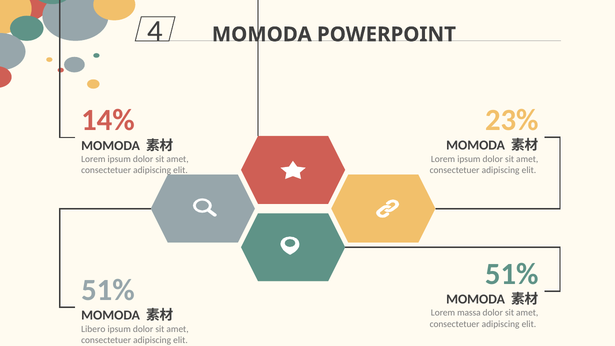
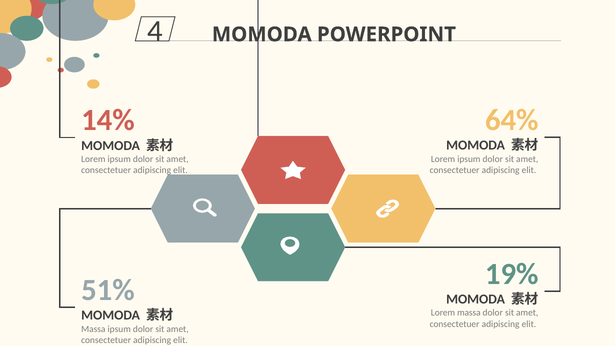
23%: 23% -> 64%
51% at (512, 274): 51% -> 19%
Libero at (93, 329): Libero -> Massa
